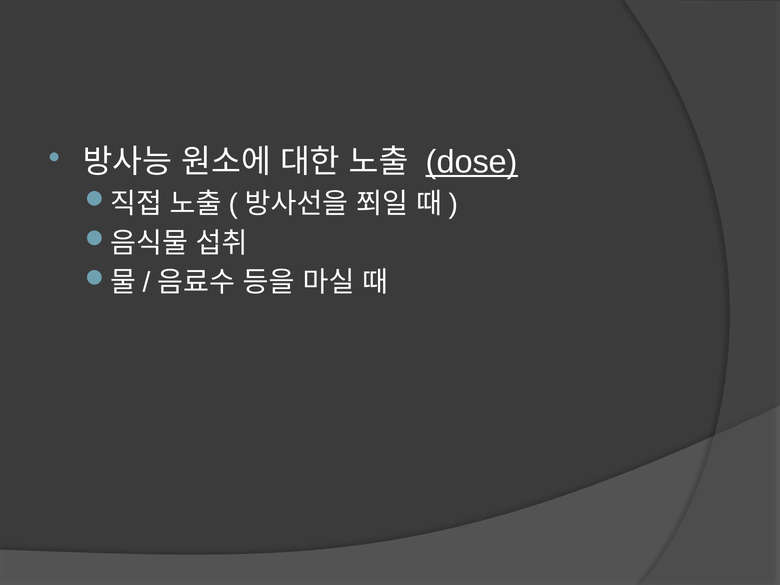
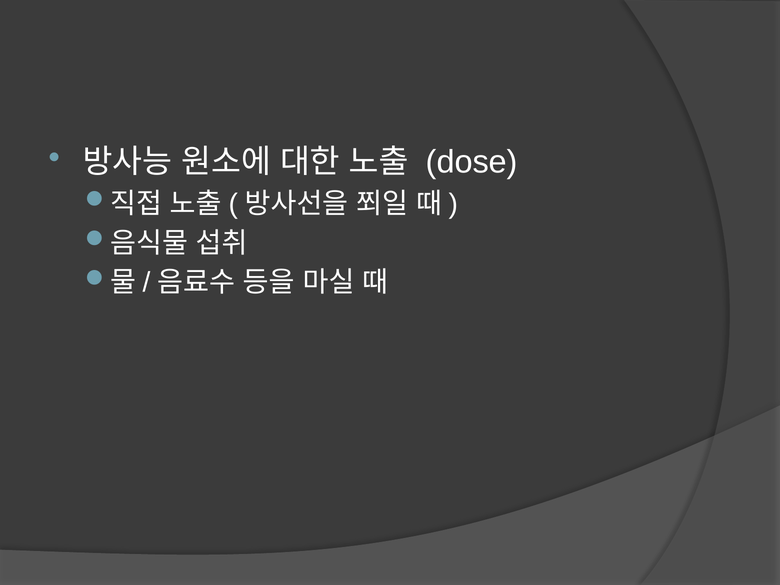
dose underline: present -> none
